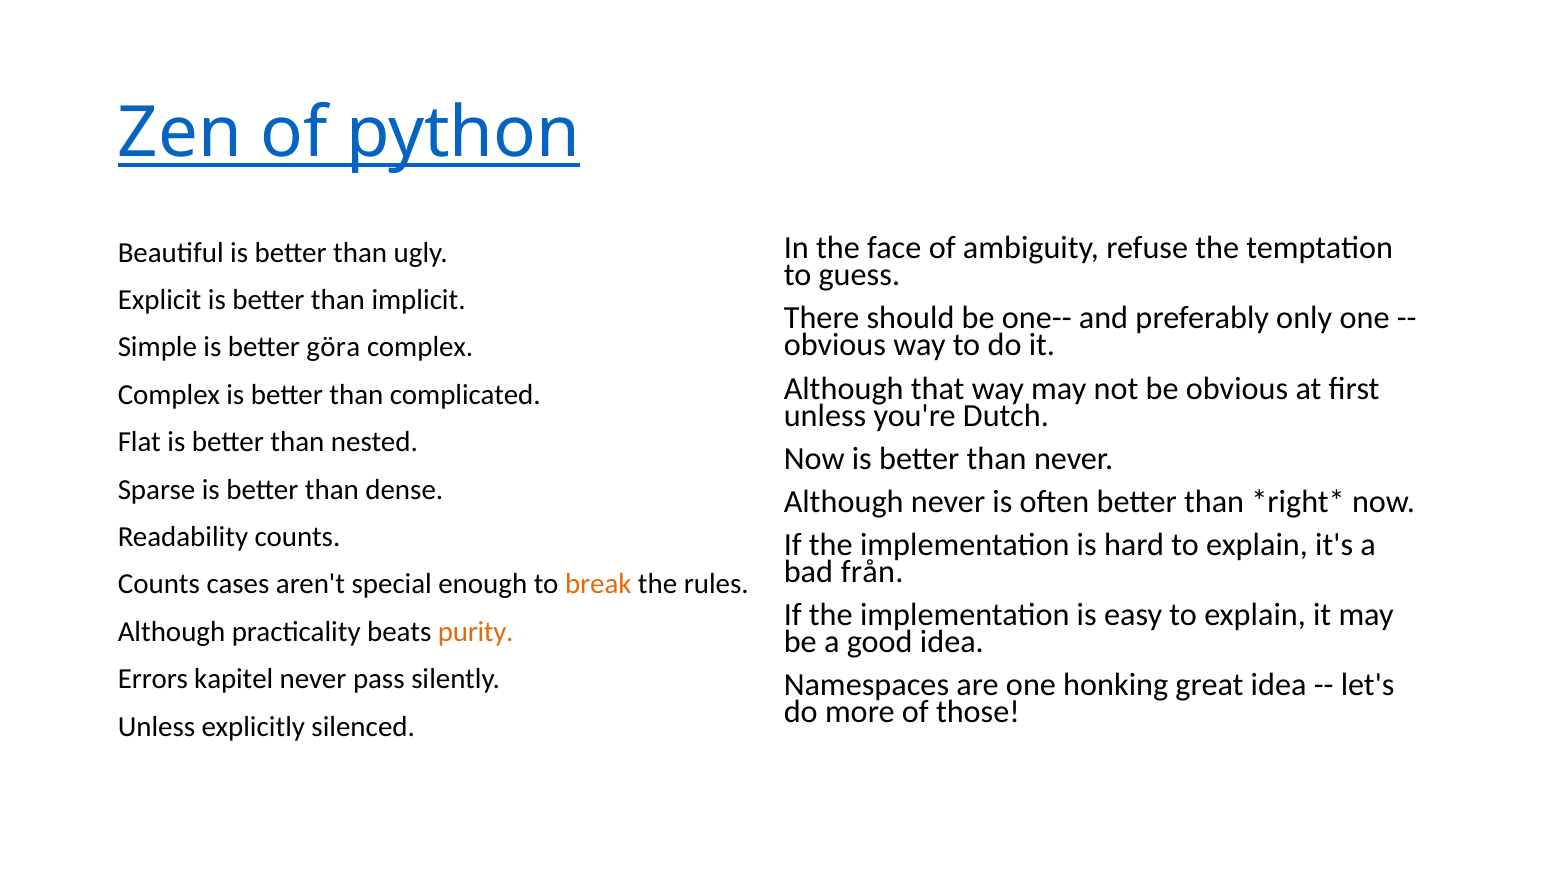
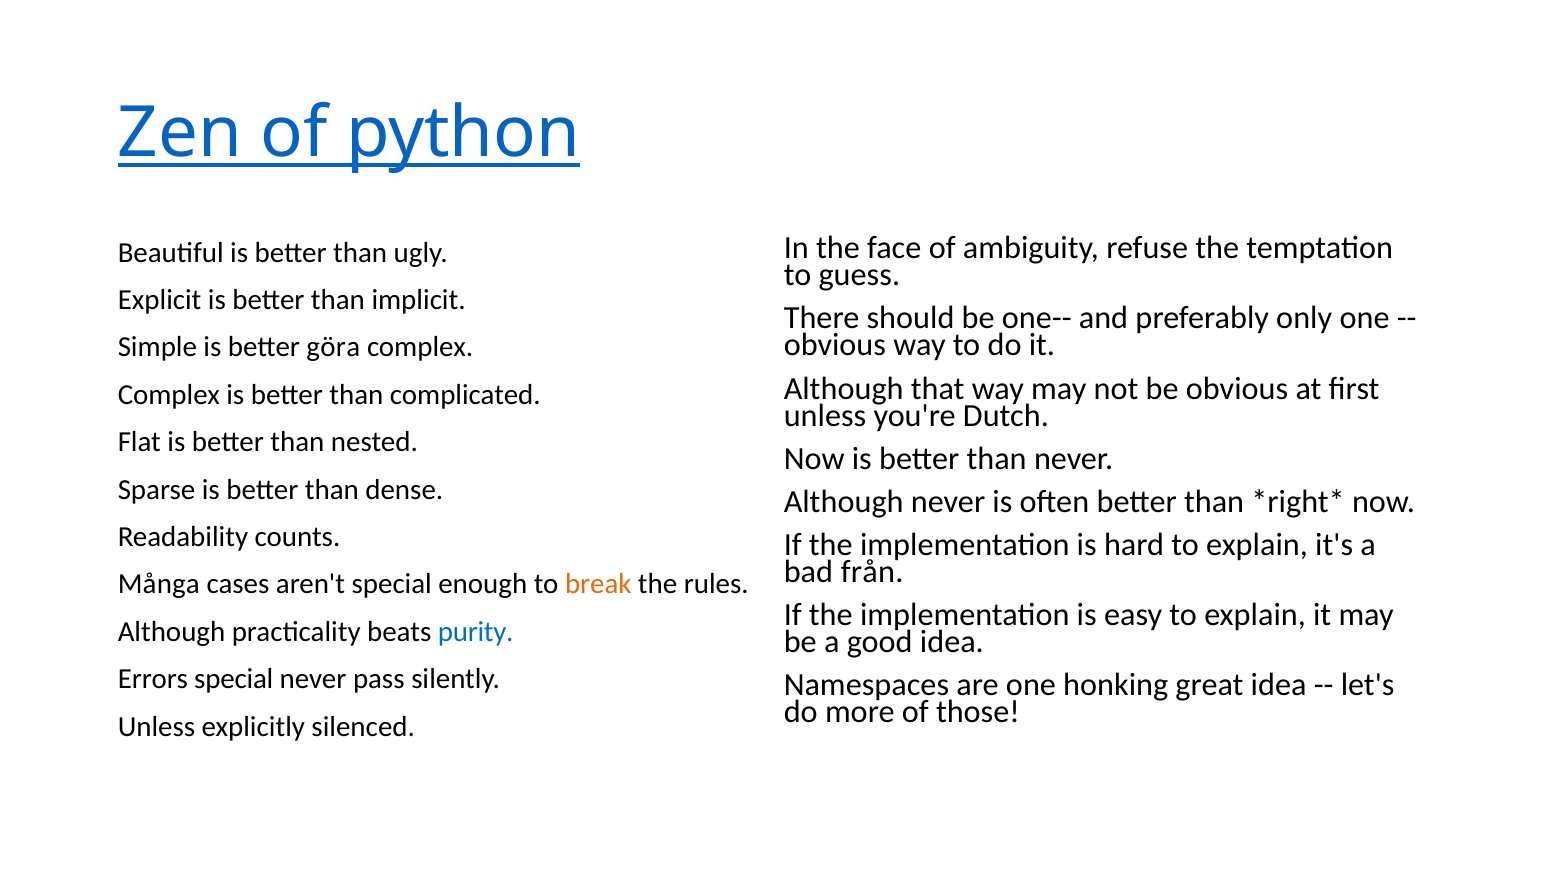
Counts at (159, 584): Counts -> Många
purity colour: orange -> blue
Errors kapitel: kapitel -> special
